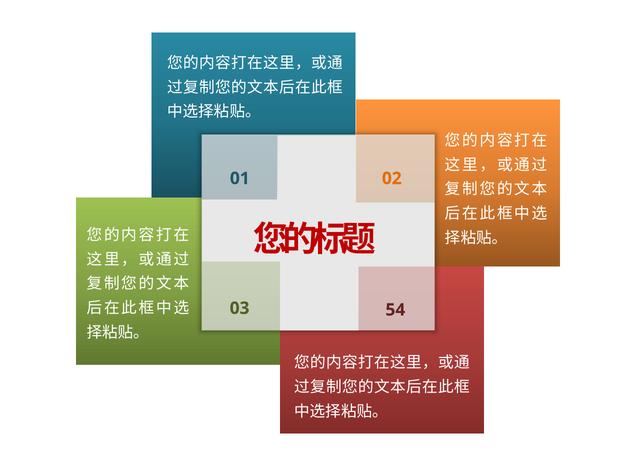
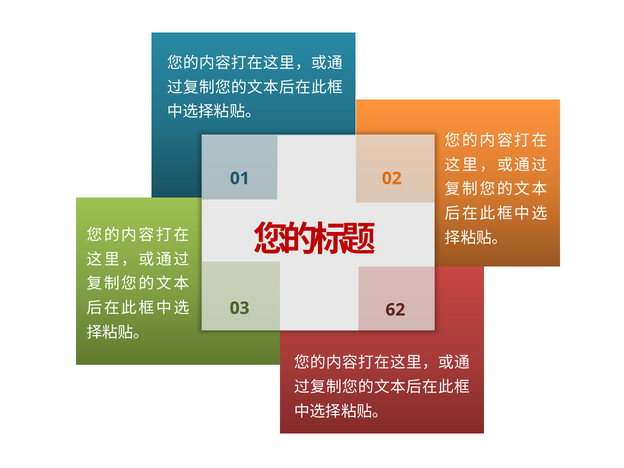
54: 54 -> 62
